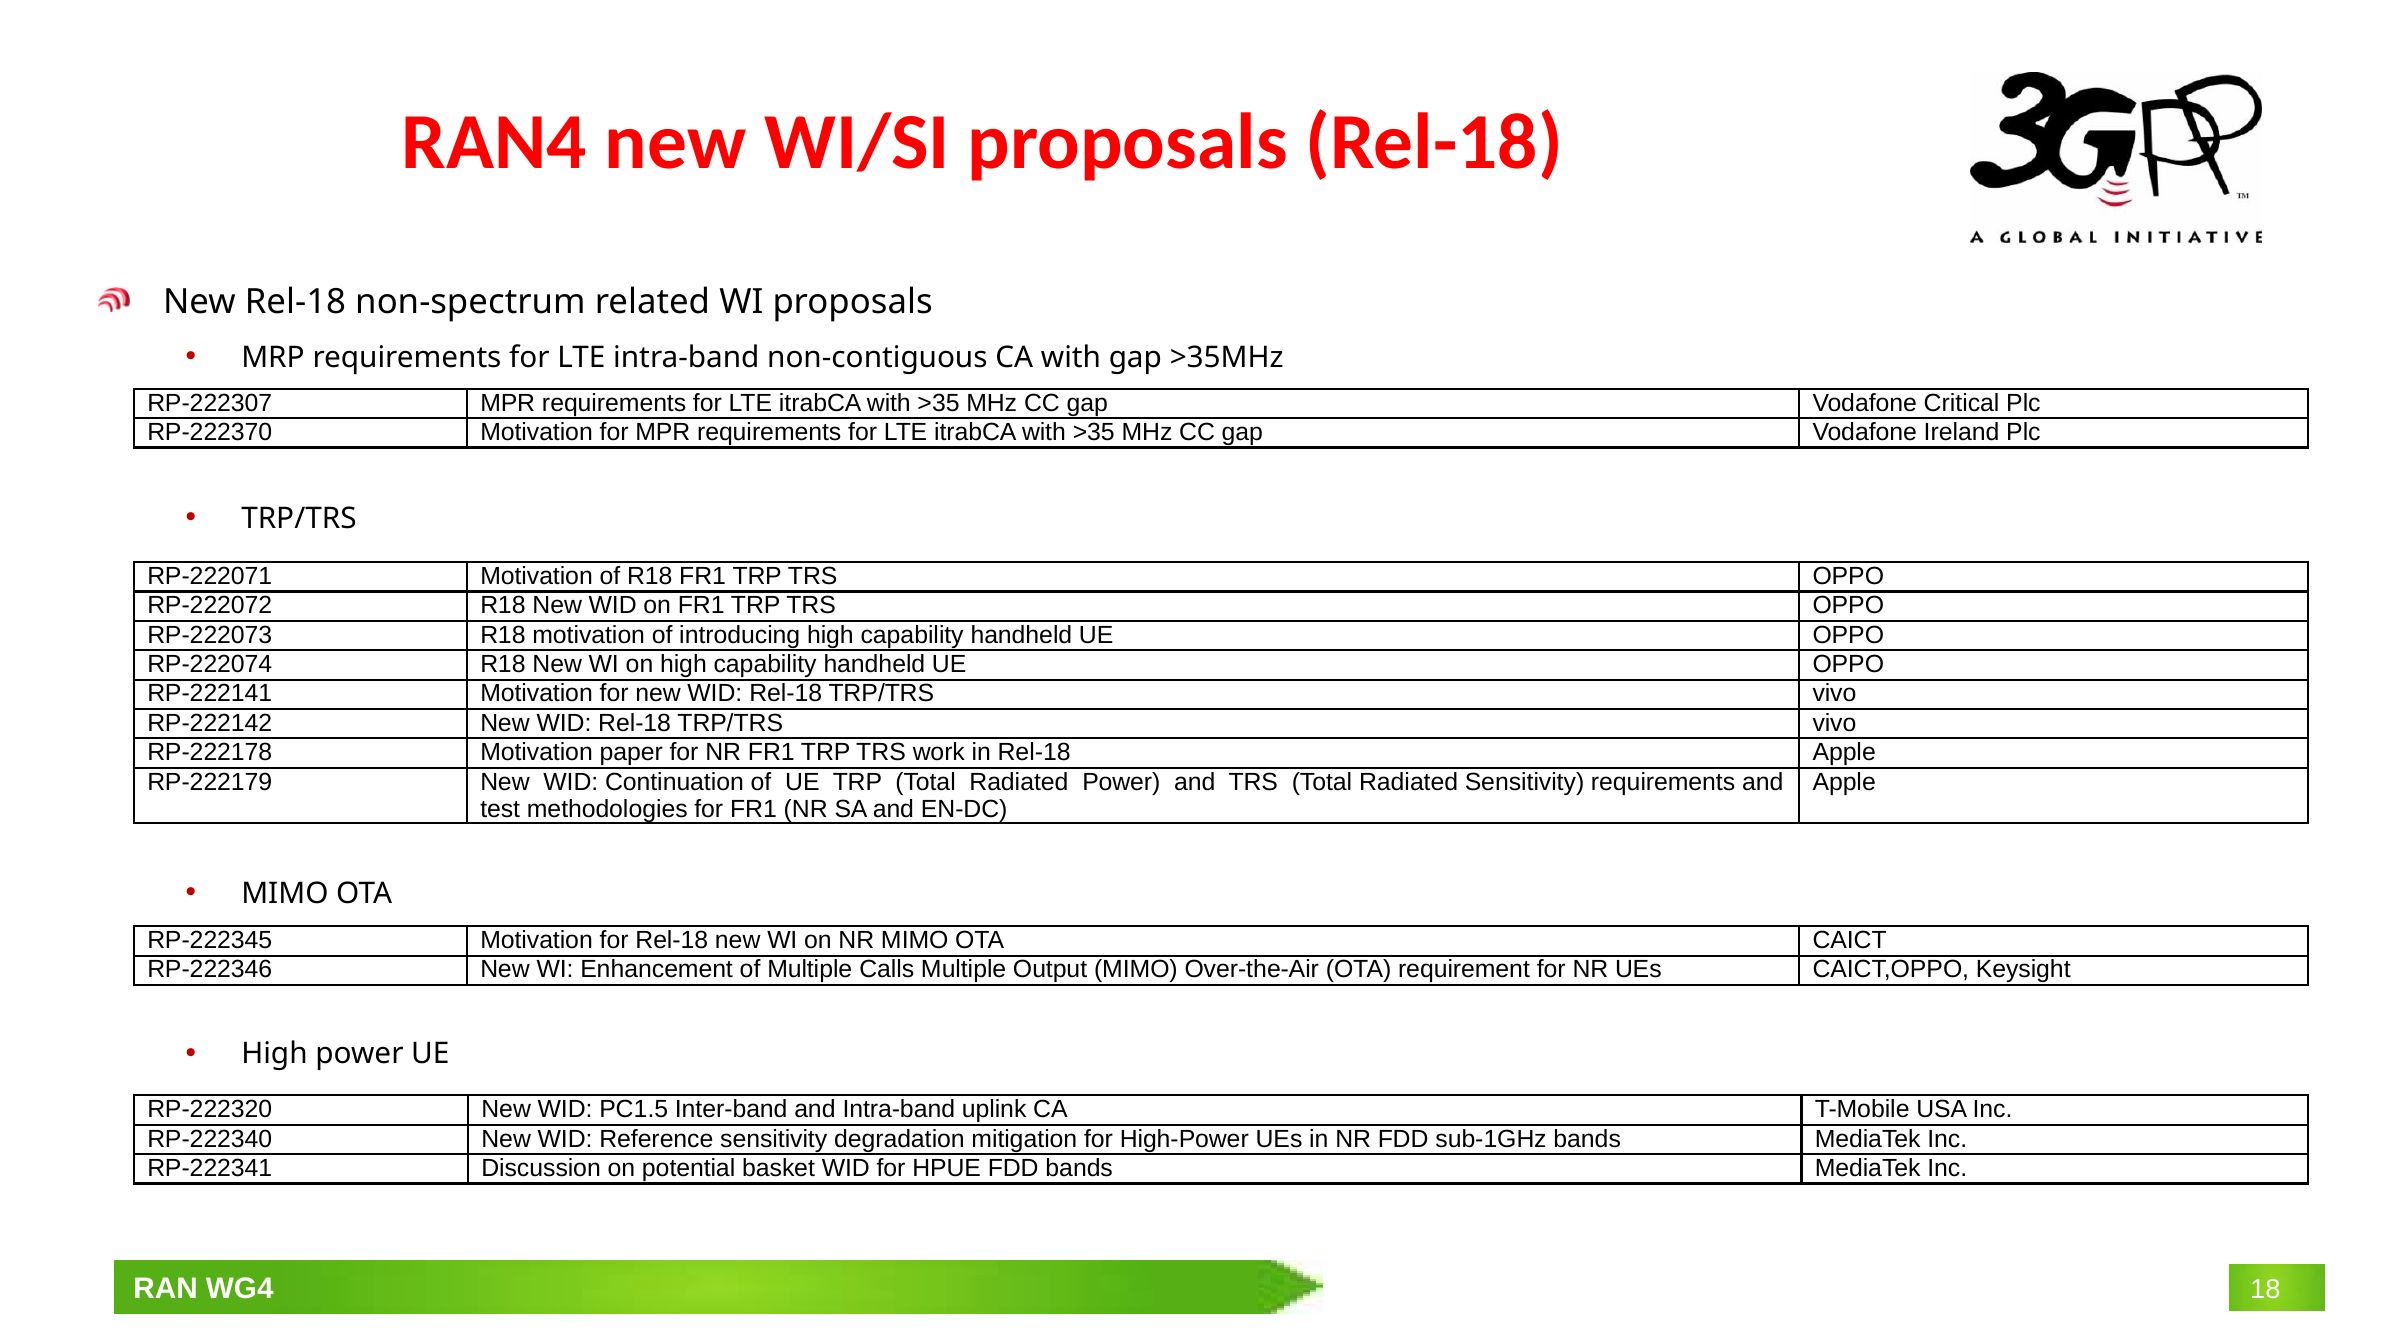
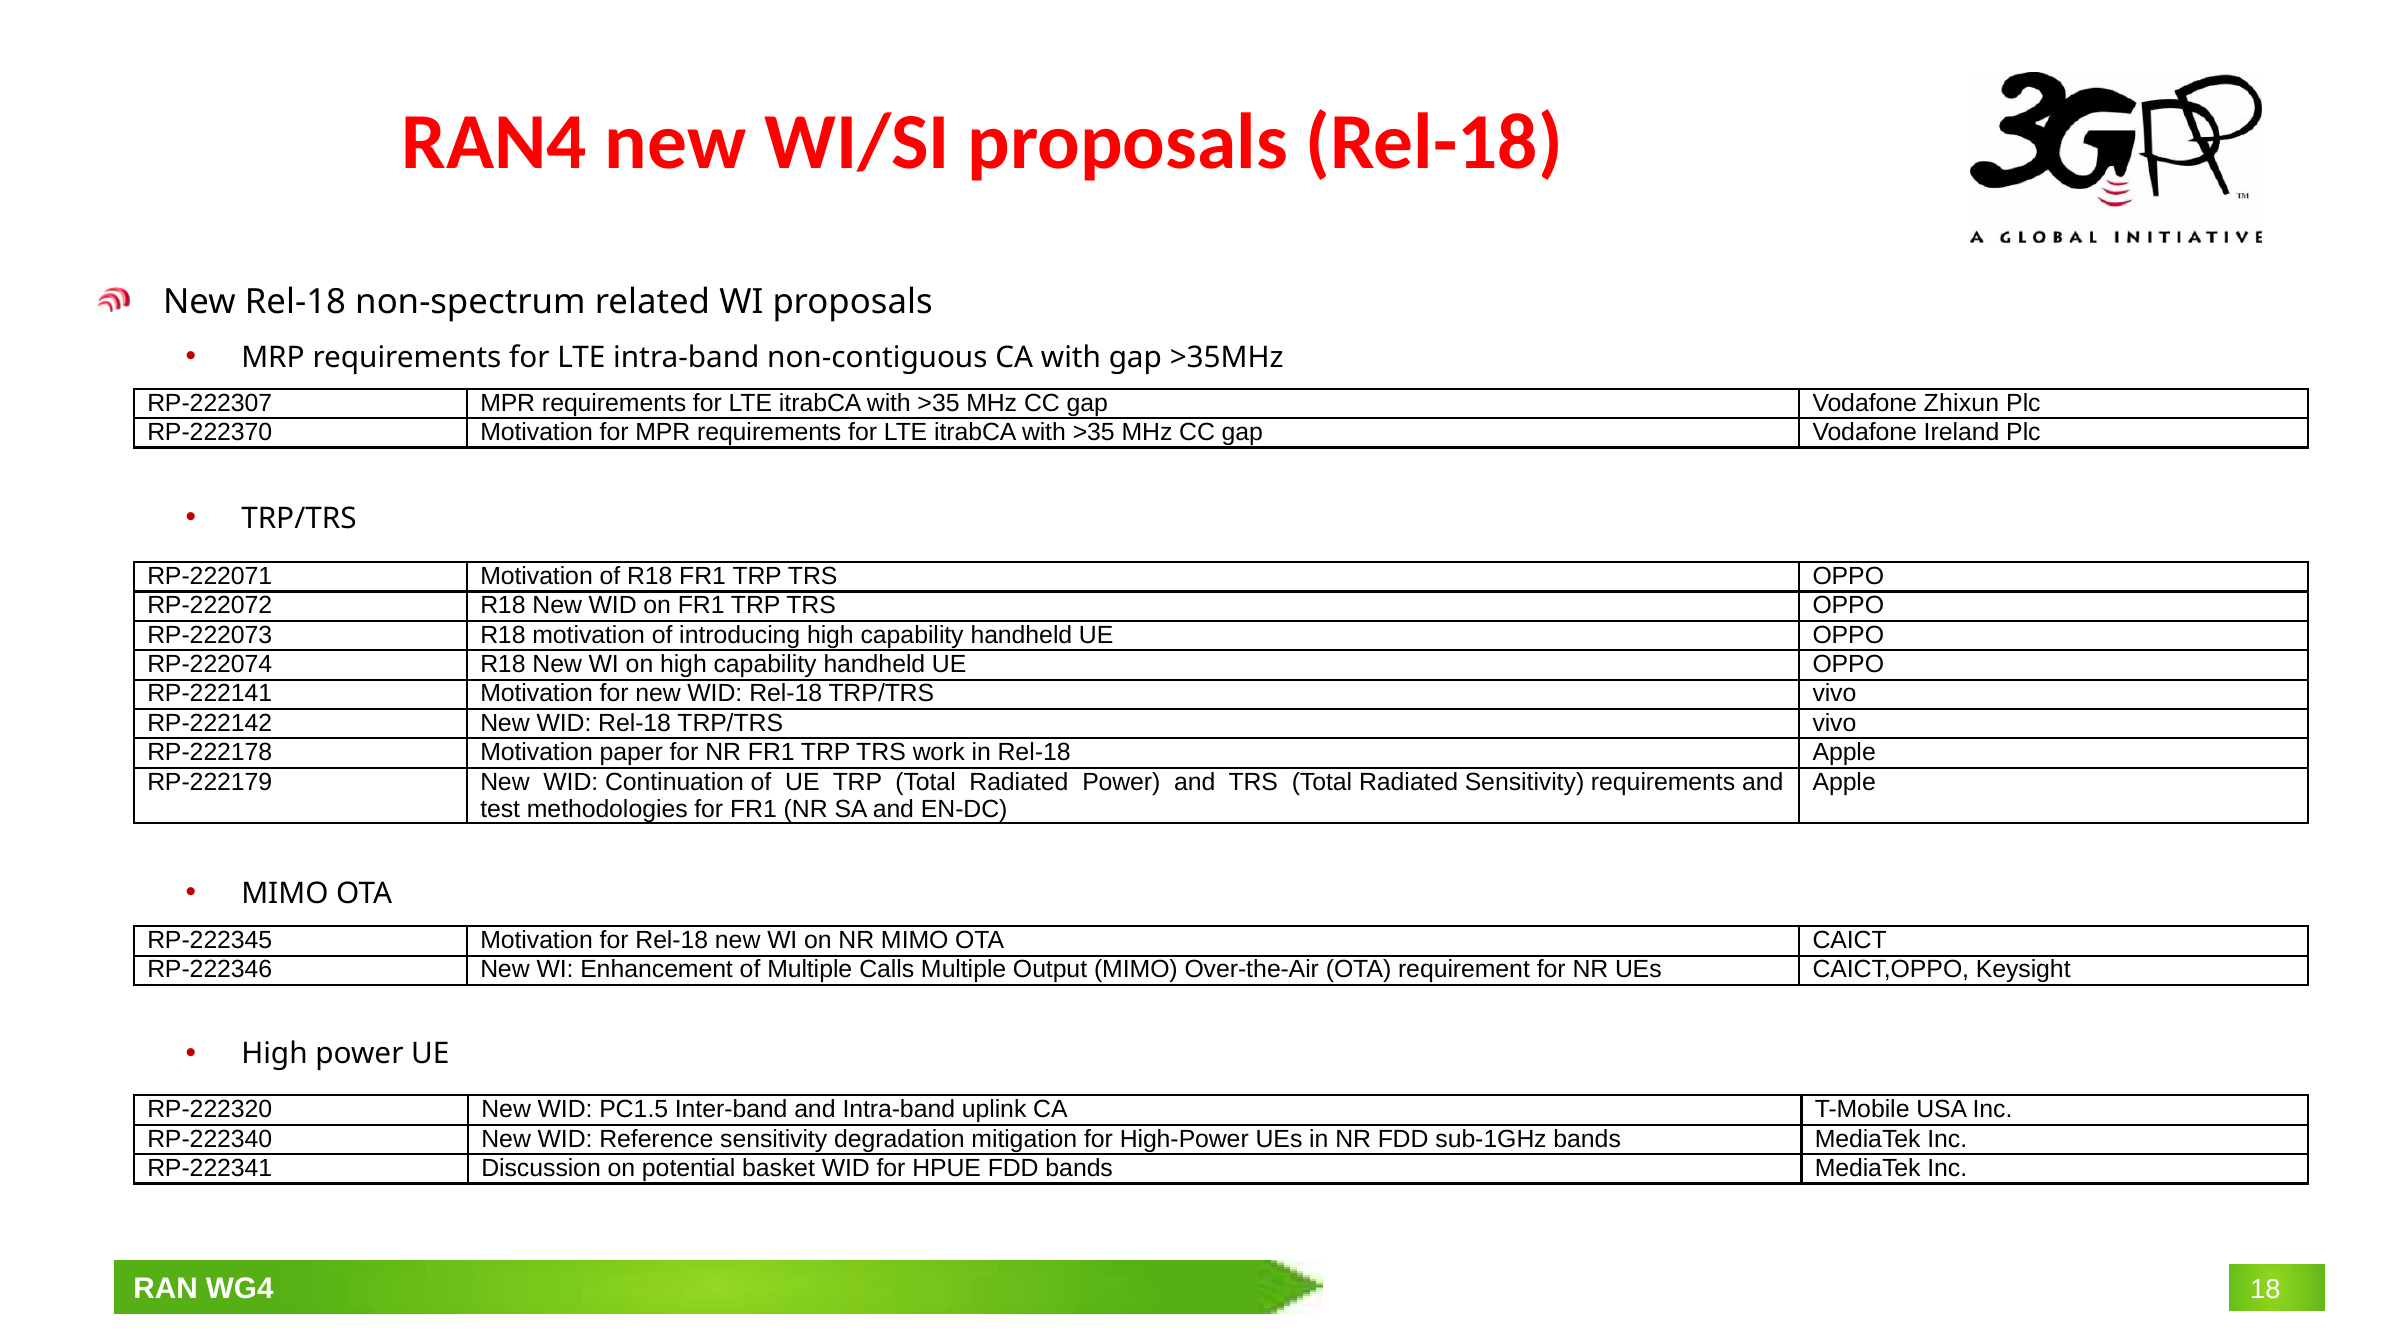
Critical: Critical -> Zhixun
